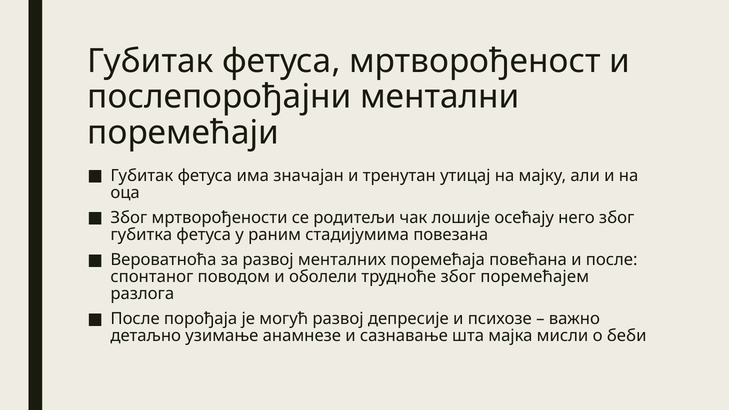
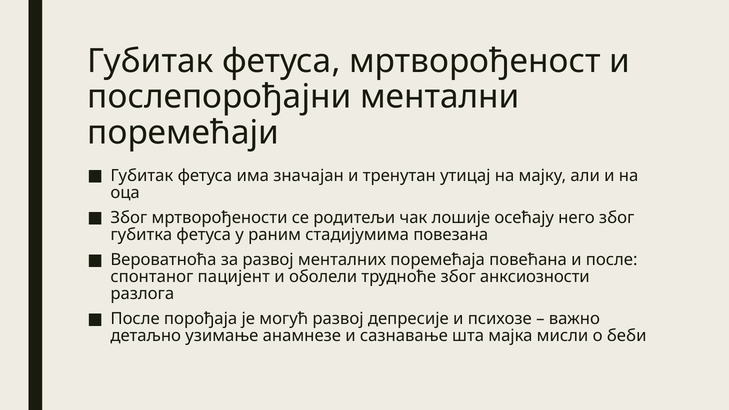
поводом: поводом -> пацијент
поремећајем: поремећајем -> анксиозности
